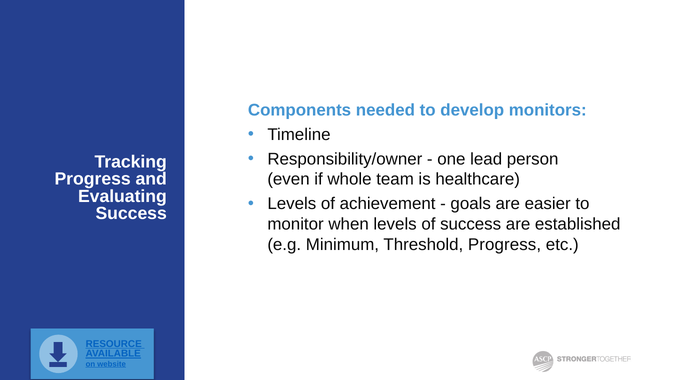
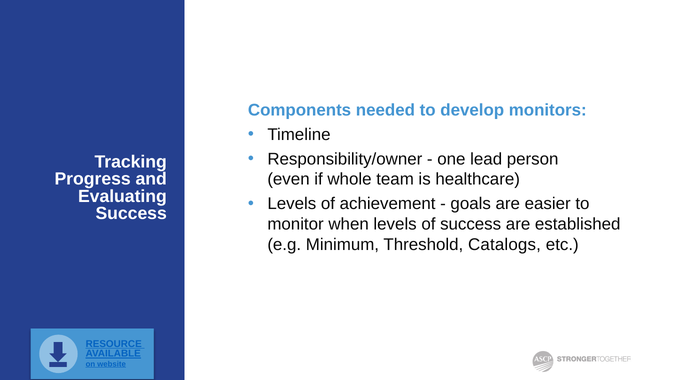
Threshold Progress: Progress -> Catalogs
